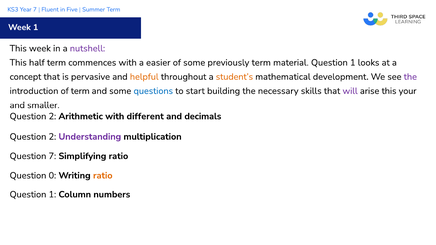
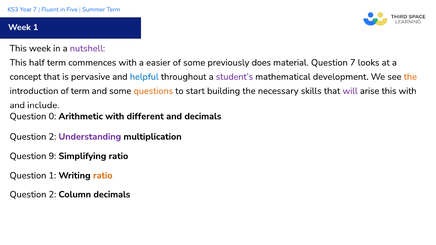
previously term: term -> does
material Question 1: 1 -> 7
helpful colour: orange -> blue
student’s colour: orange -> purple
the at (410, 77) colour: purple -> orange
questions colour: blue -> orange
this your: your -> with
smaller: smaller -> include
2 at (52, 116): 2 -> 0
Question 7: 7 -> 9
Question 0: 0 -> 1
1 at (52, 195): 1 -> 2
Column numbers: numbers -> decimals
